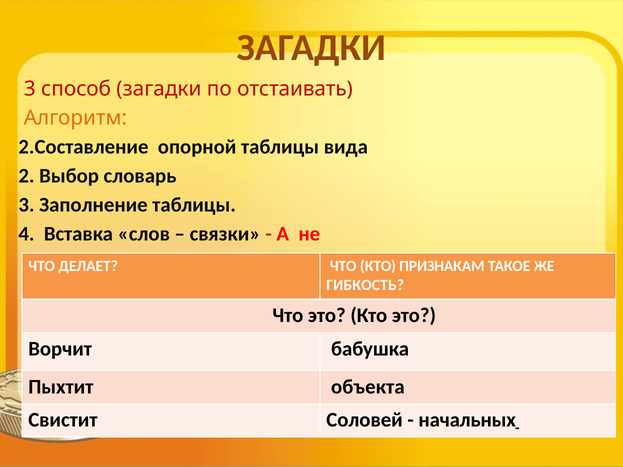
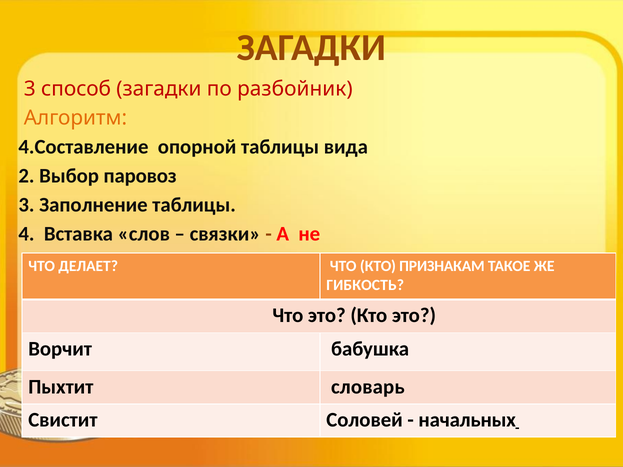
отстаивать: отстаивать -> разбойник
2.Составление: 2.Составление -> 4.Составление
словарь: словарь -> паровоз
объекта: объекта -> словарь
